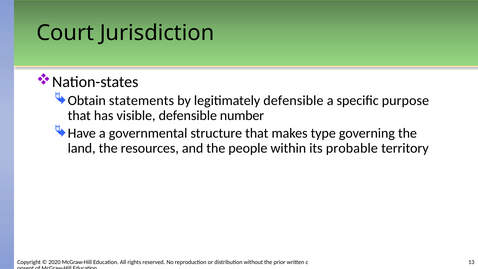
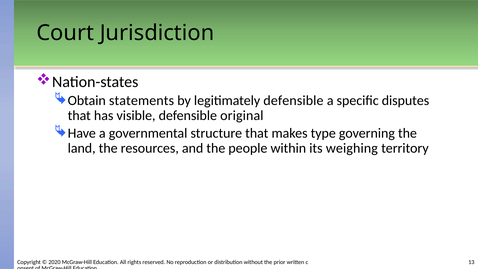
purpose: purpose -> disputes
number: number -> original
probable: probable -> weighing
